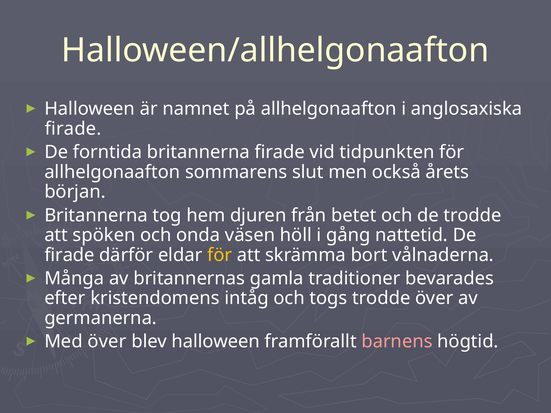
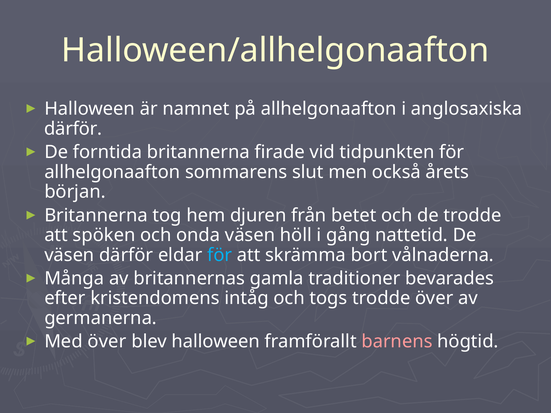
firade at (73, 129): firade -> därför
firade at (69, 255): firade -> väsen
för at (220, 255) colour: yellow -> light blue
